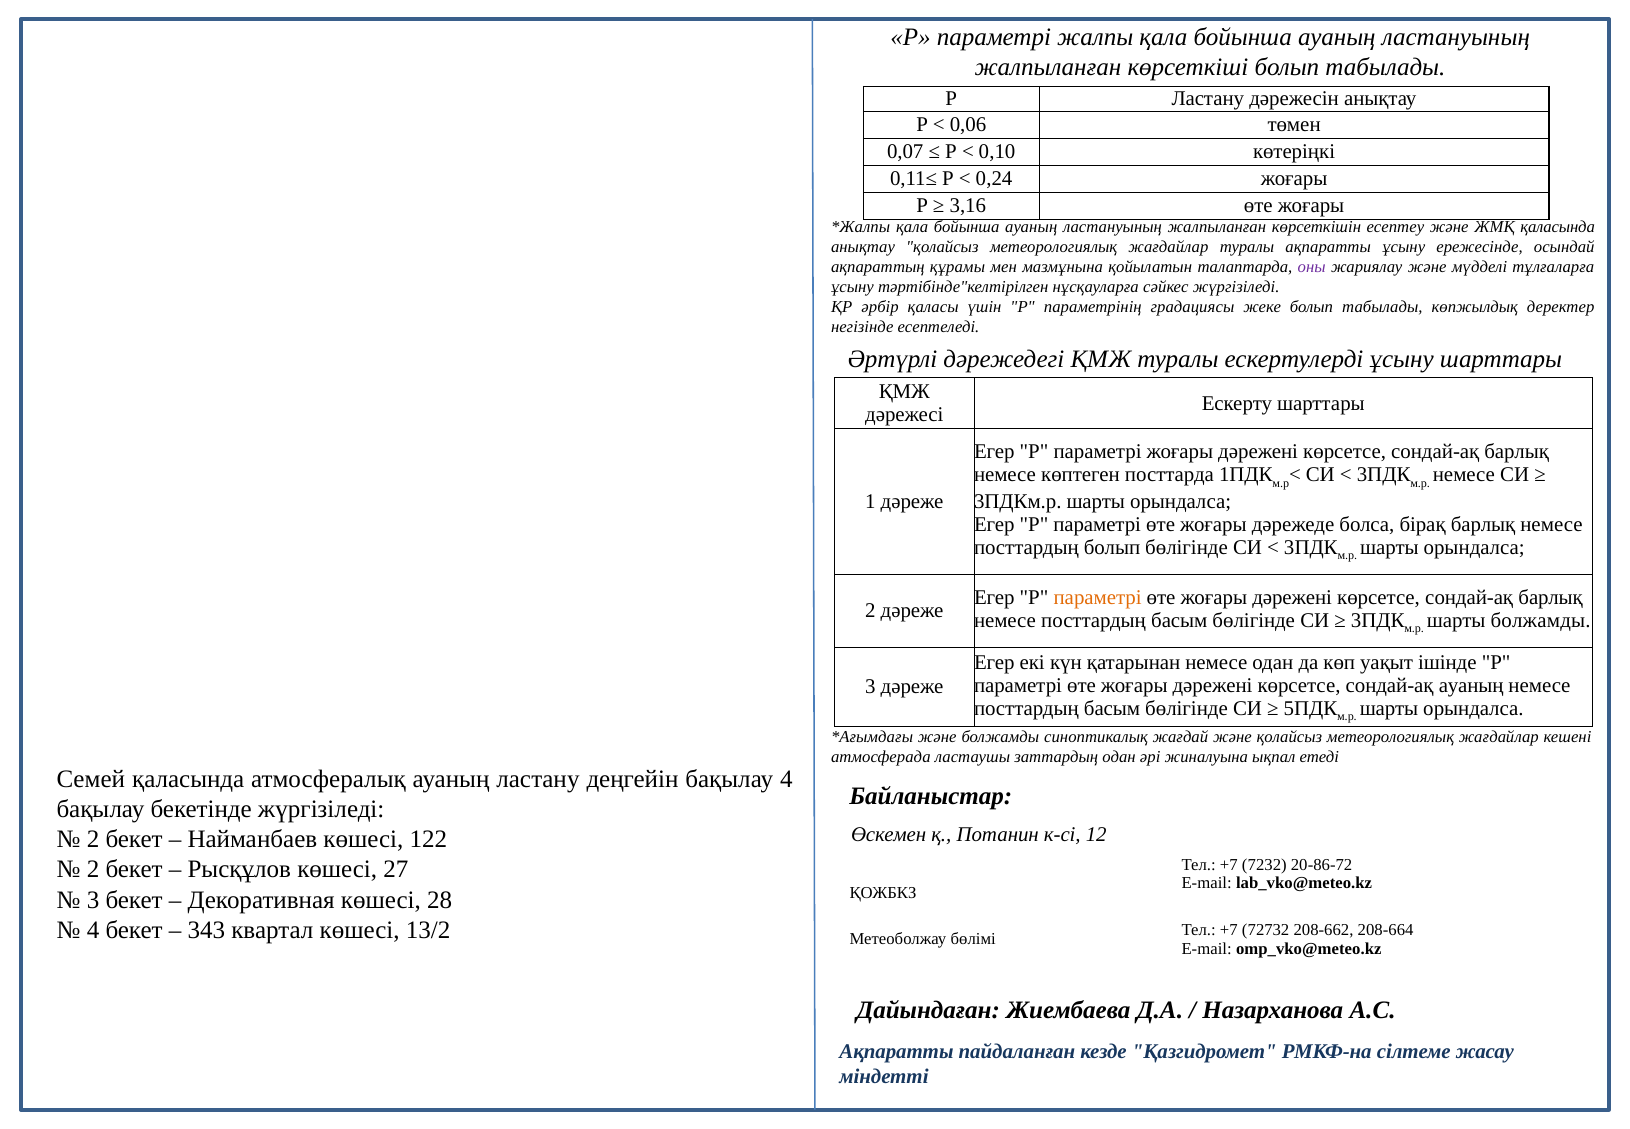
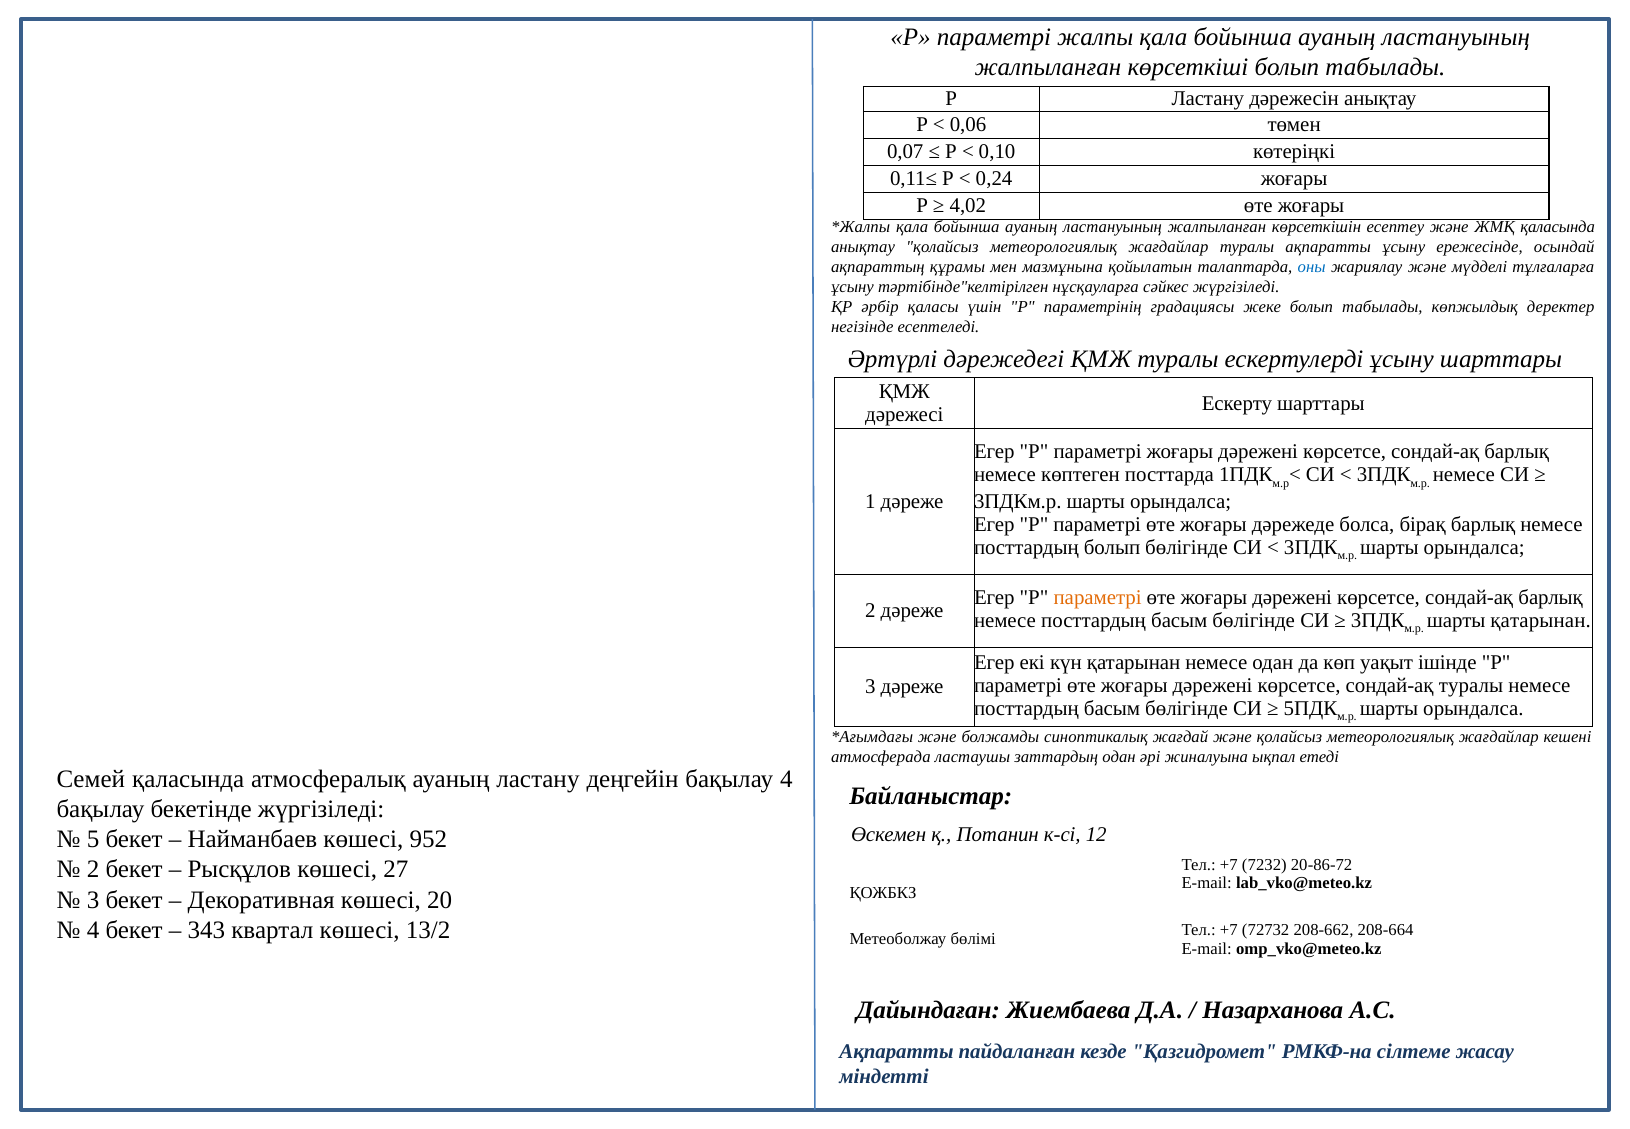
3,16: 3,16 -> 4,02
оны colour: purple -> blue
шарты болжамды: болжамды -> қатарынан
сондай-ақ ауаның: ауаның -> туралы
2 at (93, 839): 2 -> 5
122: 122 -> 952
28: 28 -> 20
